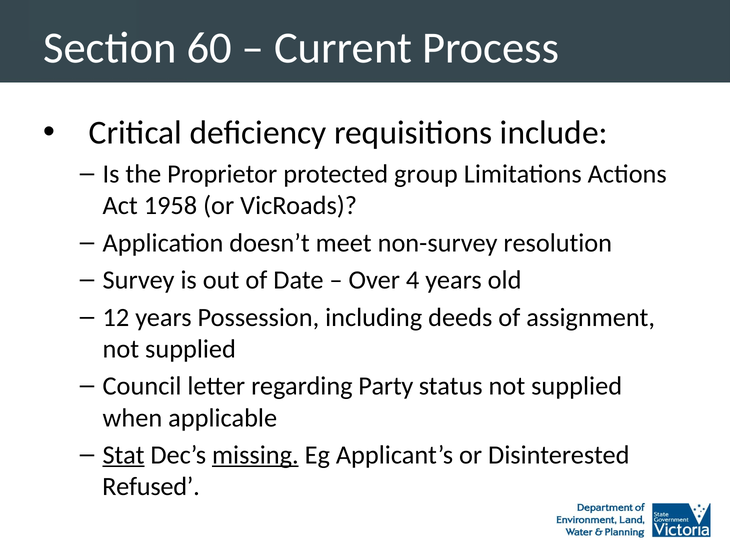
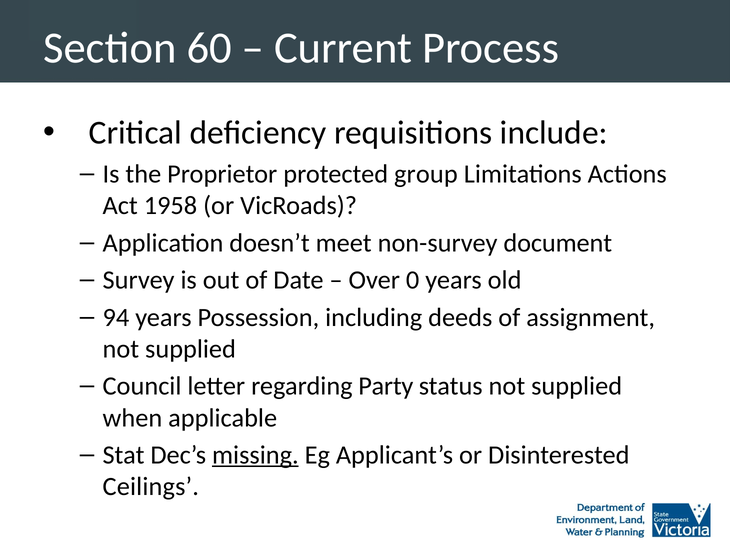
resolution: resolution -> document
4: 4 -> 0
12: 12 -> 94
Stat underline: present -> none
Refused: Refused -> Ceilings
